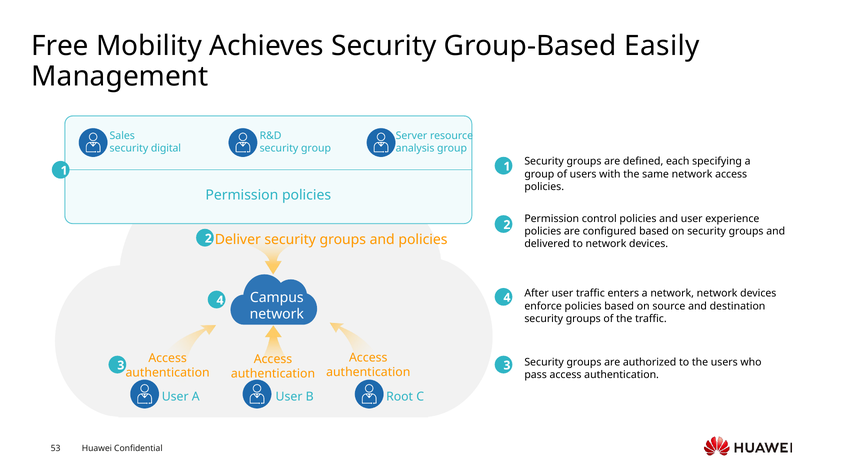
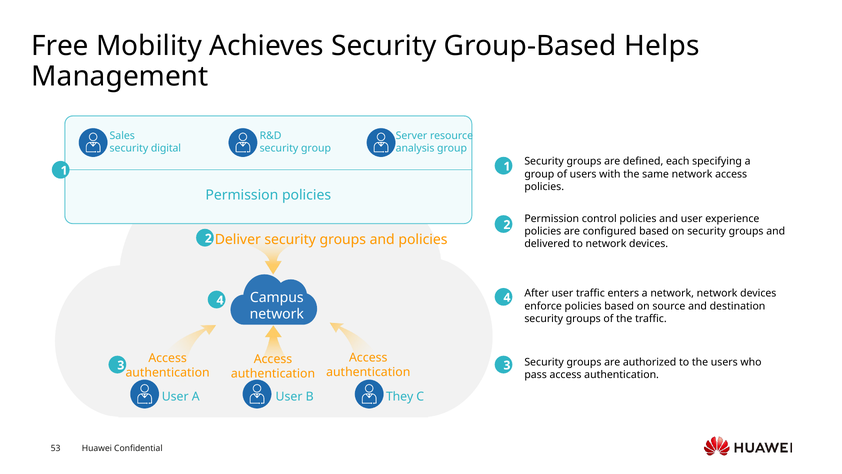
Easily: Easily -> Helps
Root: Root -> They
